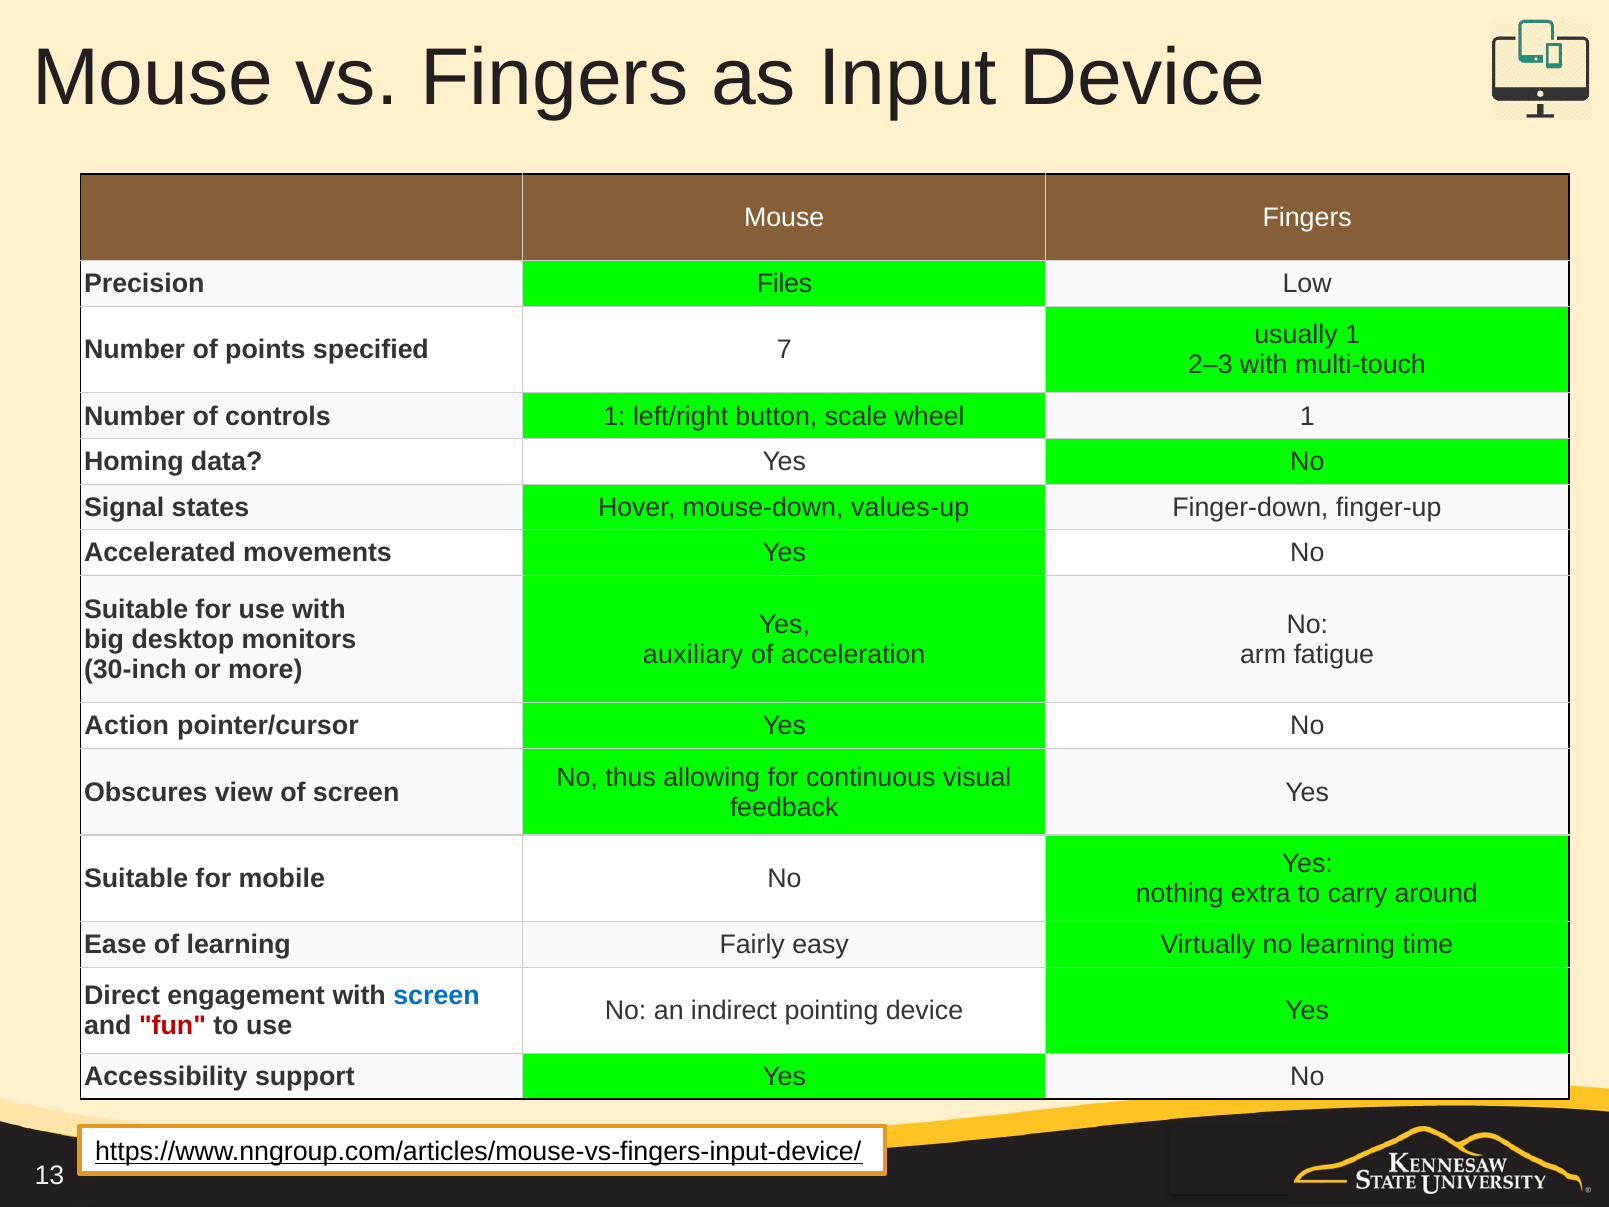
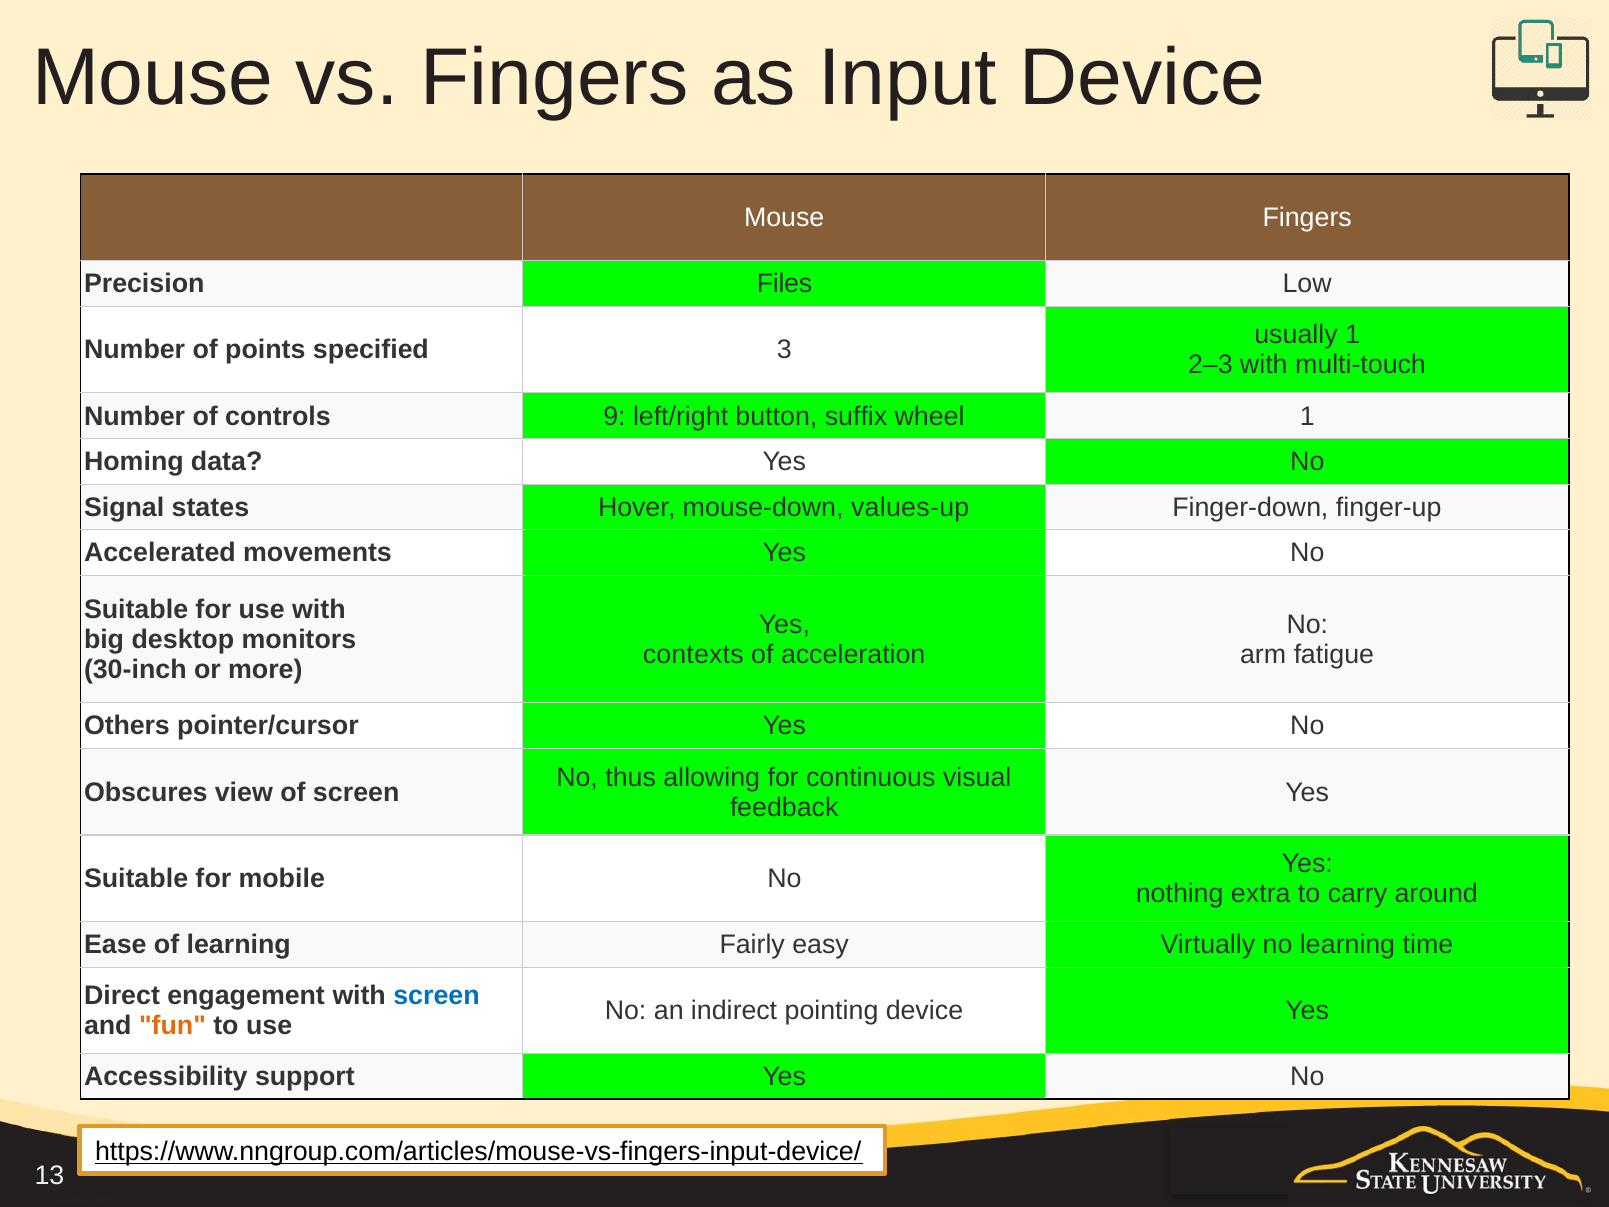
7: 7 -> 3
controls 1: 1 -> 9
scale: scale -> suffix
auxiliary: auxiliary -> contexts
Action: Action -> Others
fun colour: red -> orange
